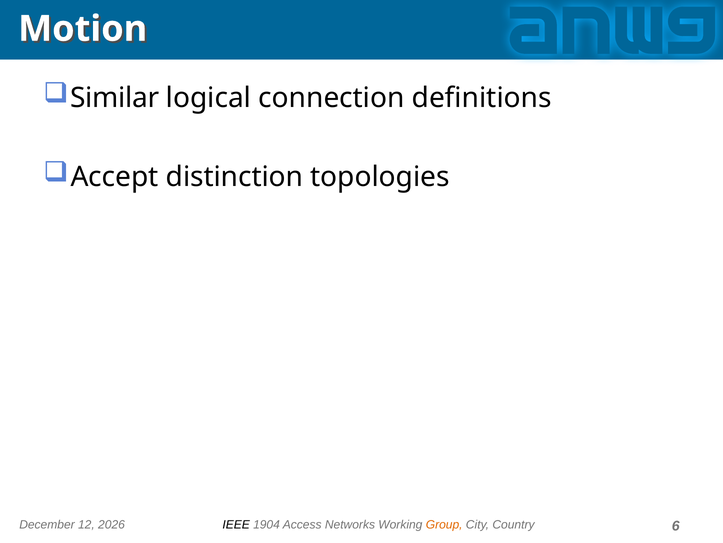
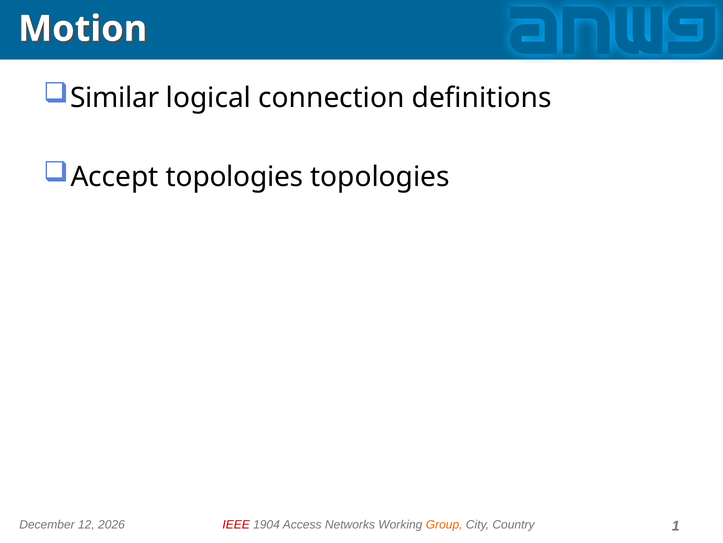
Accept distinction: distinction -> topologies
IEEE colour: black -> red
6: 6 -> 1
